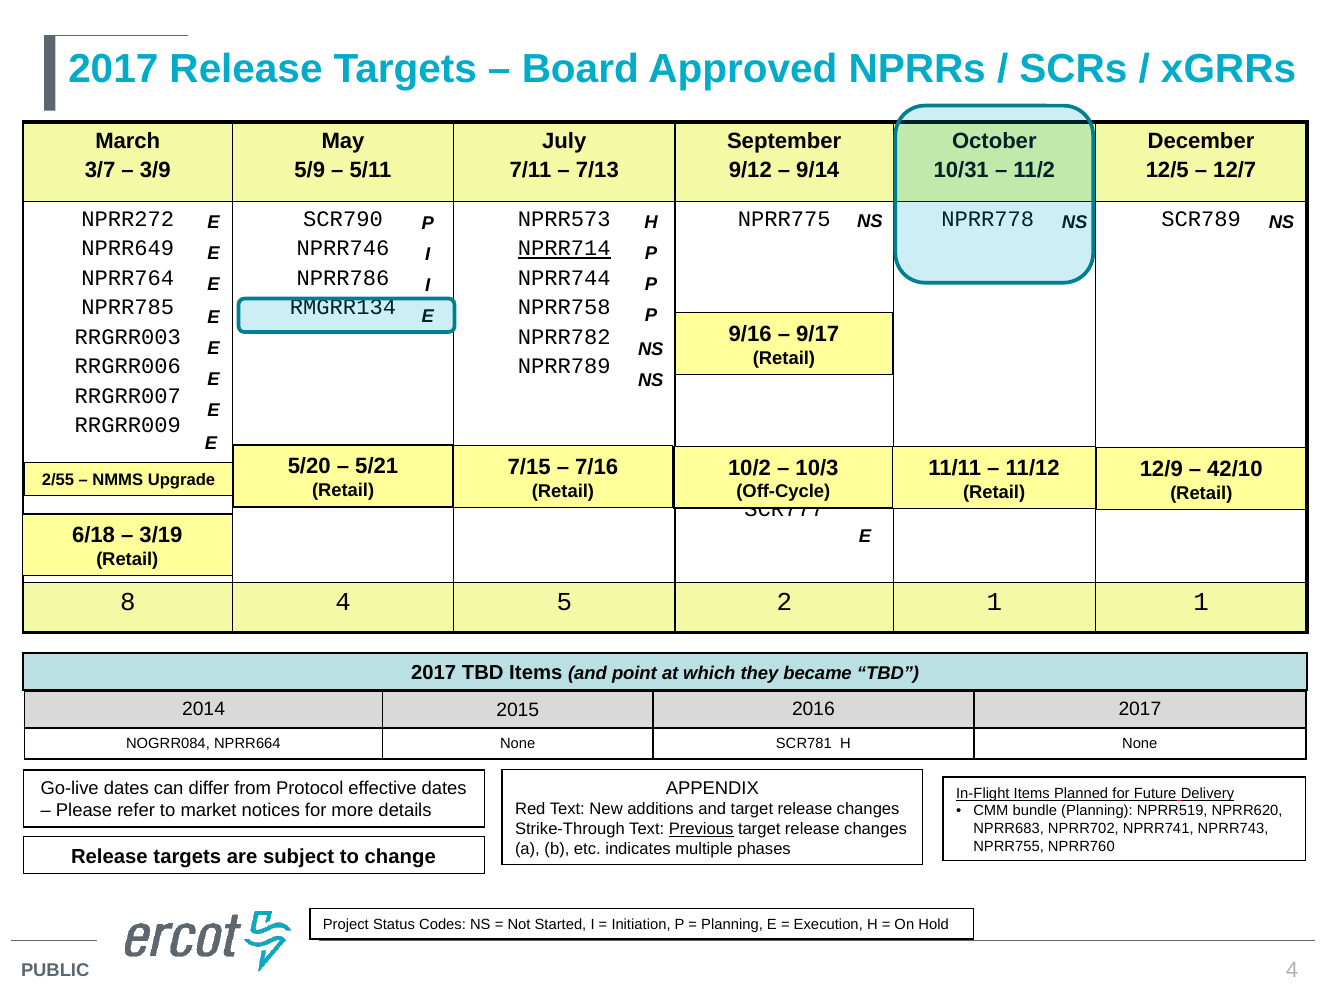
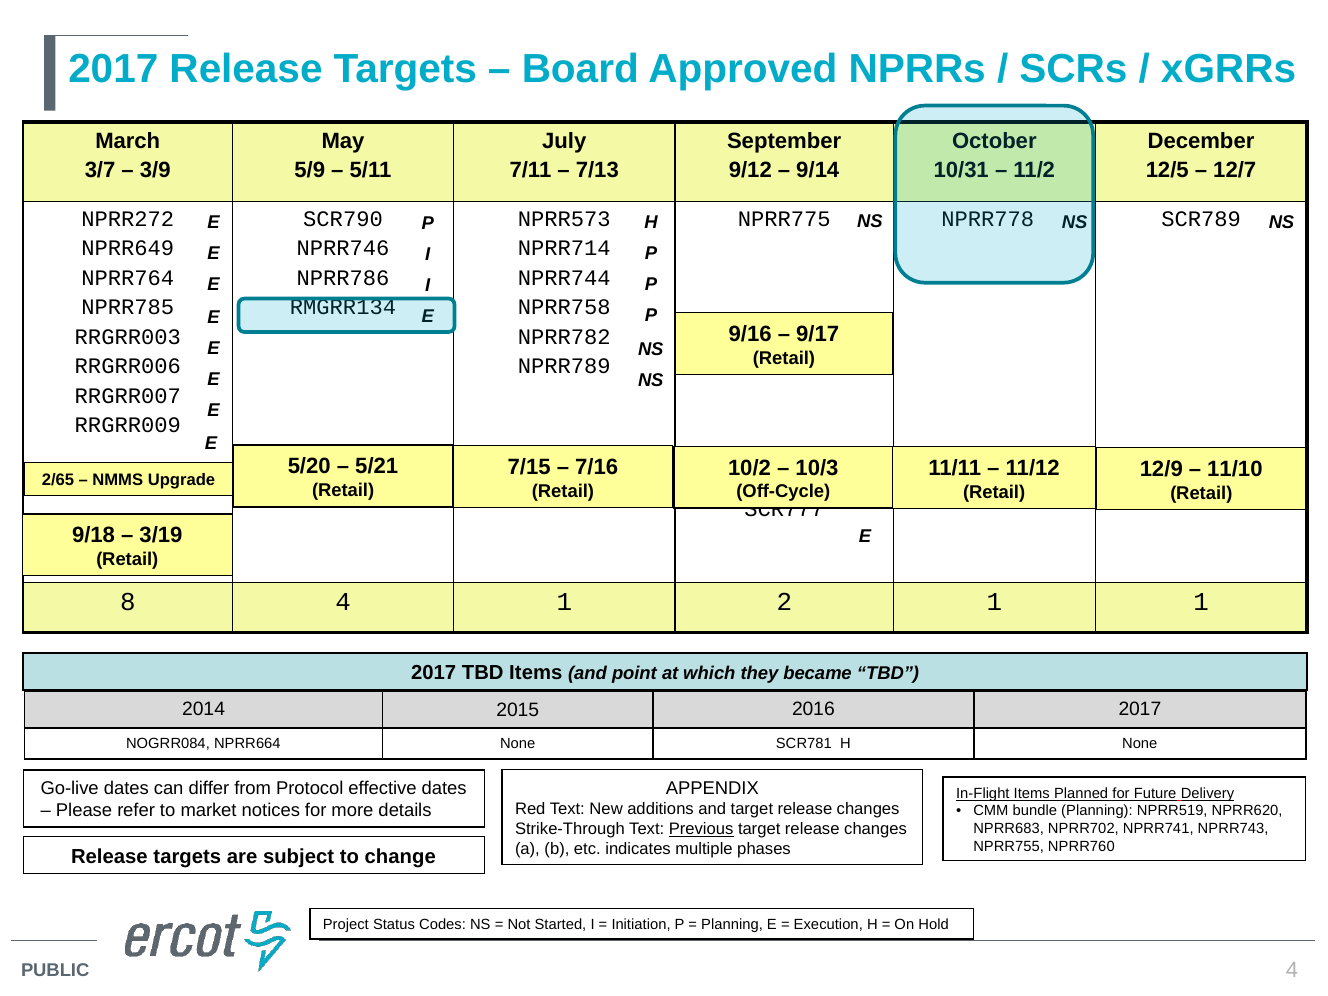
NPRR714 underline: present -> none
42/10: 42/10 -> 11/10
2/55: 2/55 -> 2/65
6/18: 6/18 -> 9/18
4 5: 5 -> 1
